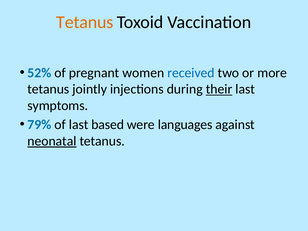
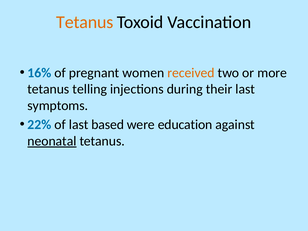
52%: 52% -> 16%
received colour: blue -> orange
jointly: jointly -> telling
their underline: present -> none
79%: 79% -> 22%
languages: languages -> education
